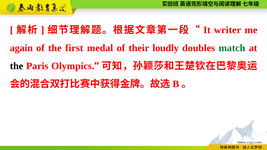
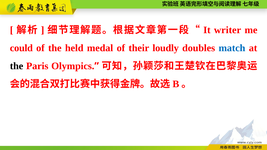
again: again -> could
first: first -> held
match colour: green -> blue
